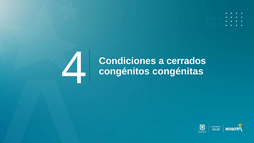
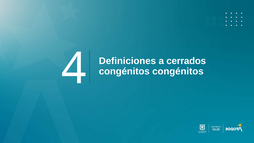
Condiciones: Condiciones -> Definiciones
congénitos congénitas: congénitas -> congénitos
